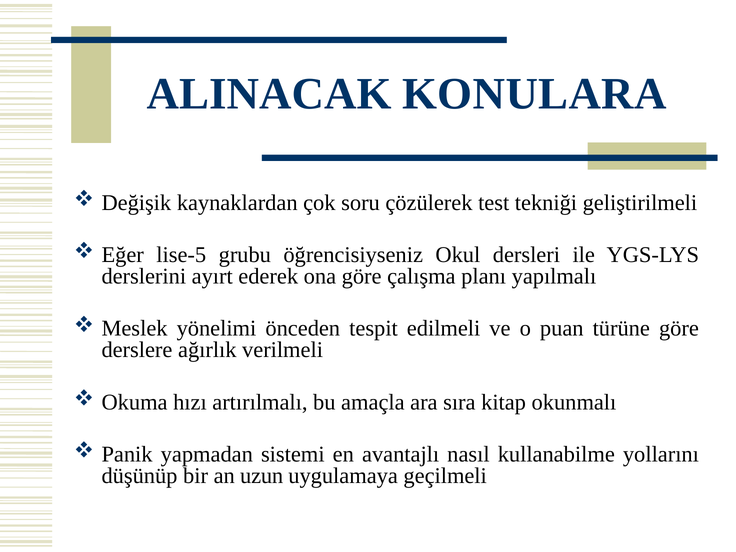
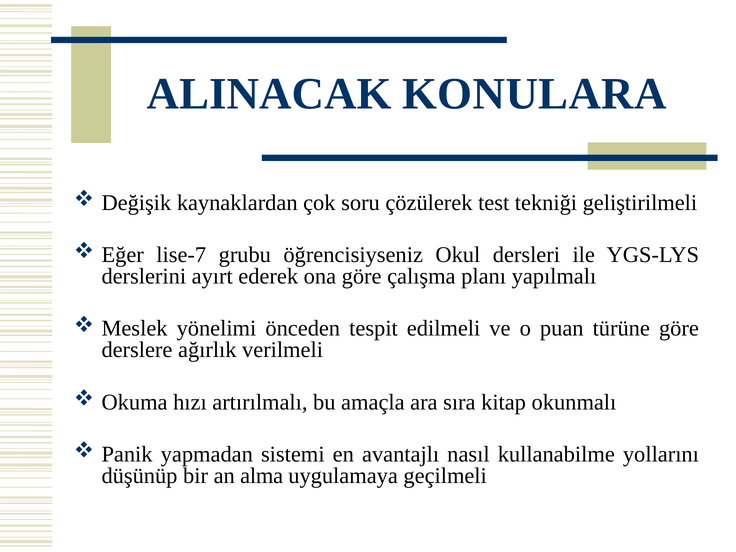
lise-5: lise-5 -> lise-7
uzun: uzun -> alma
